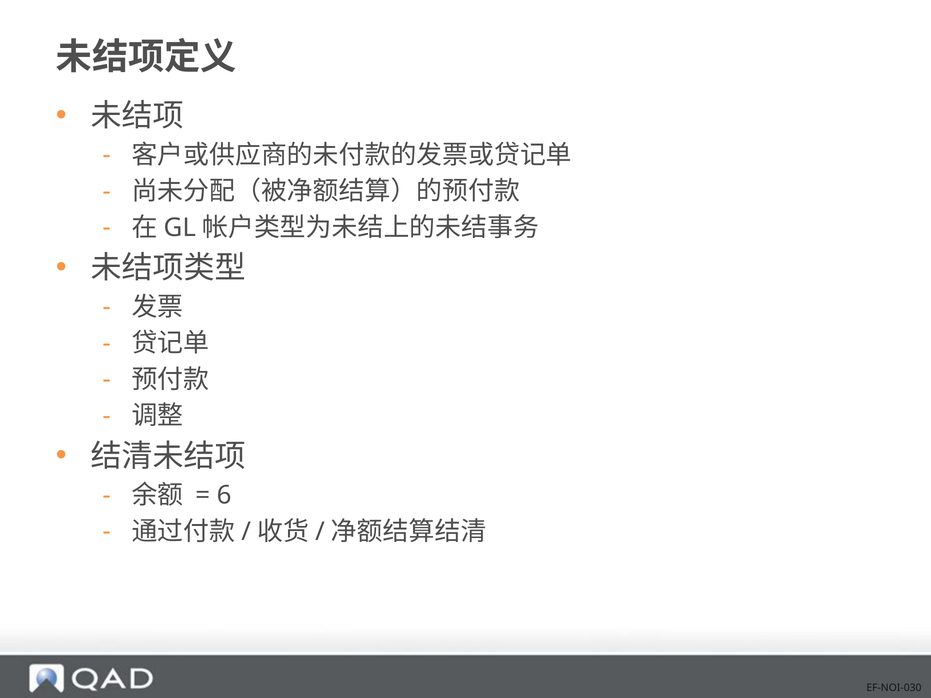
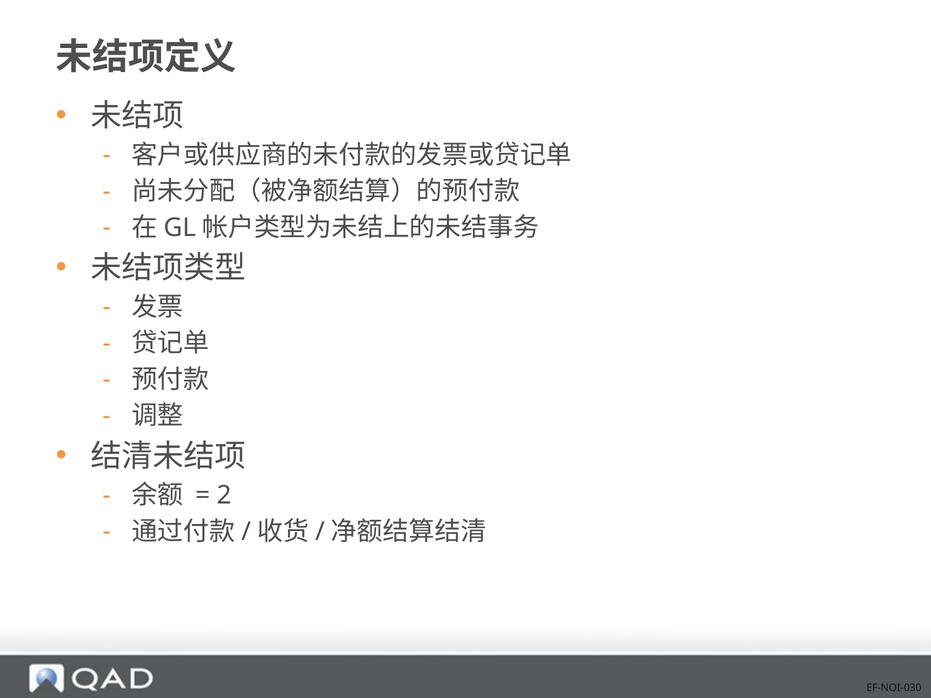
6: 6 -> 2
